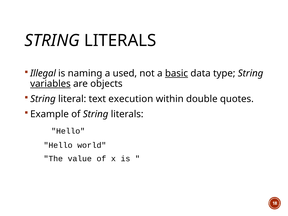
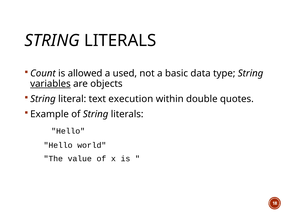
Illegal: Illegal -> Count
naming: naming -> allowed
basic underline: present -> none
